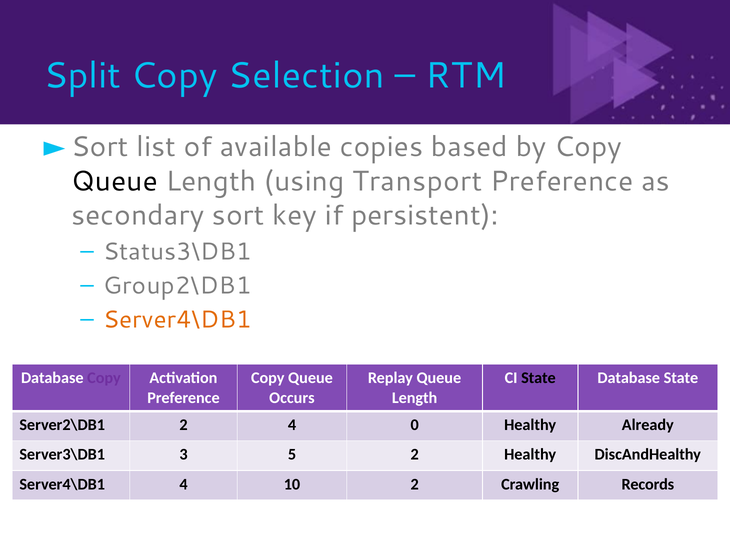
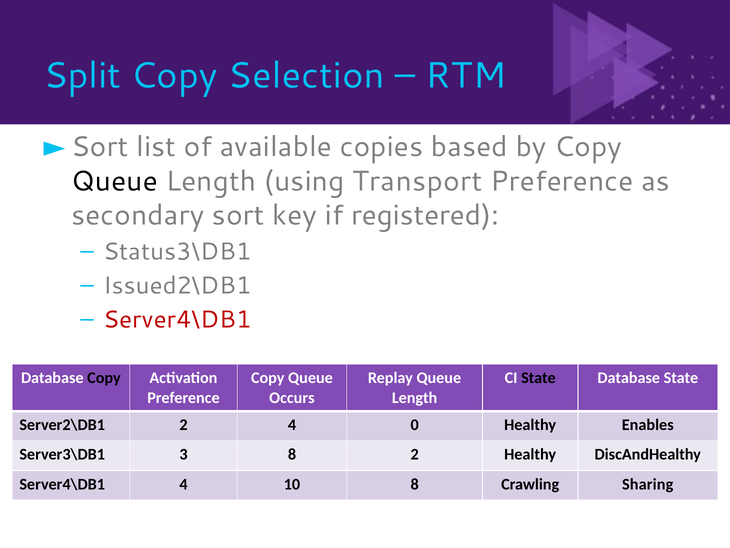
persistent: persistent -> registered
Group2\DB1: Group2\DB1 -> Issued2\DB1
Server4\DB1 at (177, 319) colour: orange -> red
Copy at (104, 378) colour: purple -> black
Already: Already -> Enables
3 5: 5 -> 8
10 2: 2 -> 8
Records: Records -> Sharing
